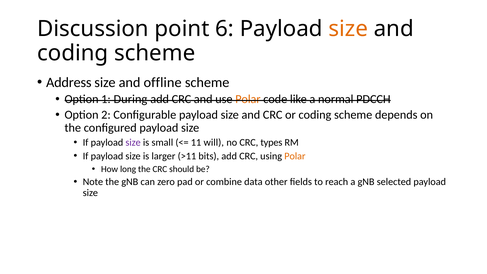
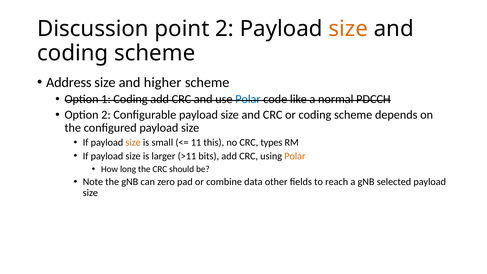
point 6: 6 -> 2
offline: offline -> higher
1 During: During -> Coding
Polar at (248, 99) colour: orange -> blue
size at (133, 143) colour: purple -> orange
will: will -> this
